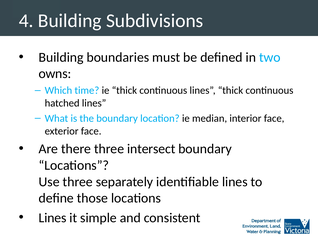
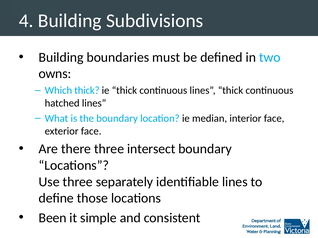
Which time: time -> thick
Lines at (53, 218): Lines -> Been
